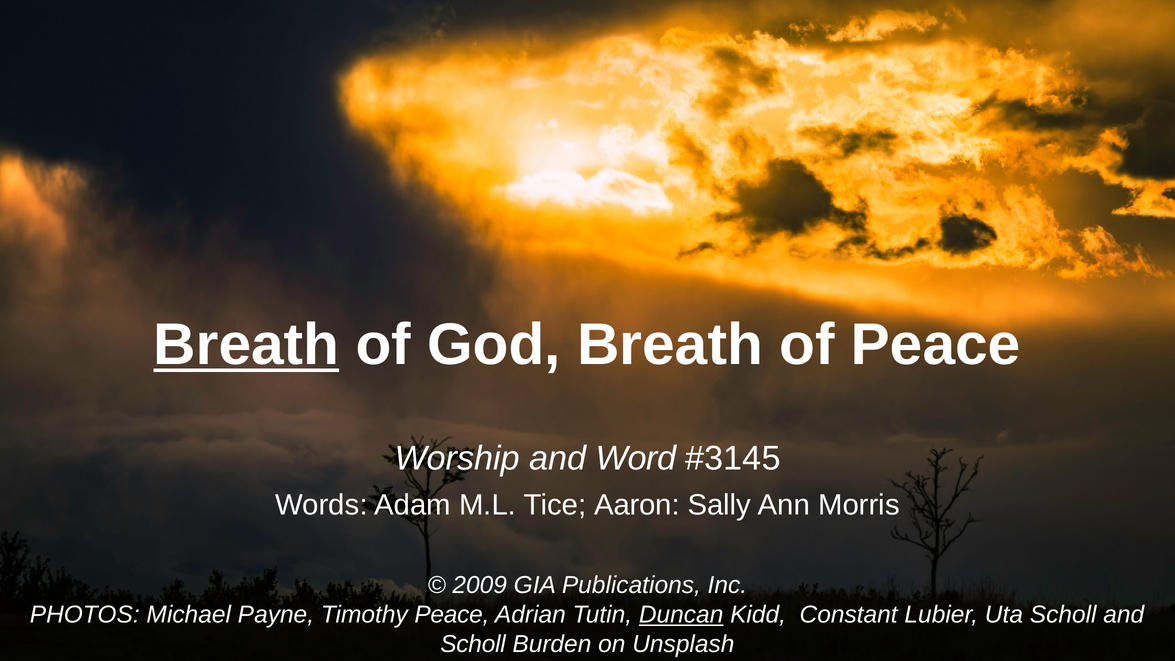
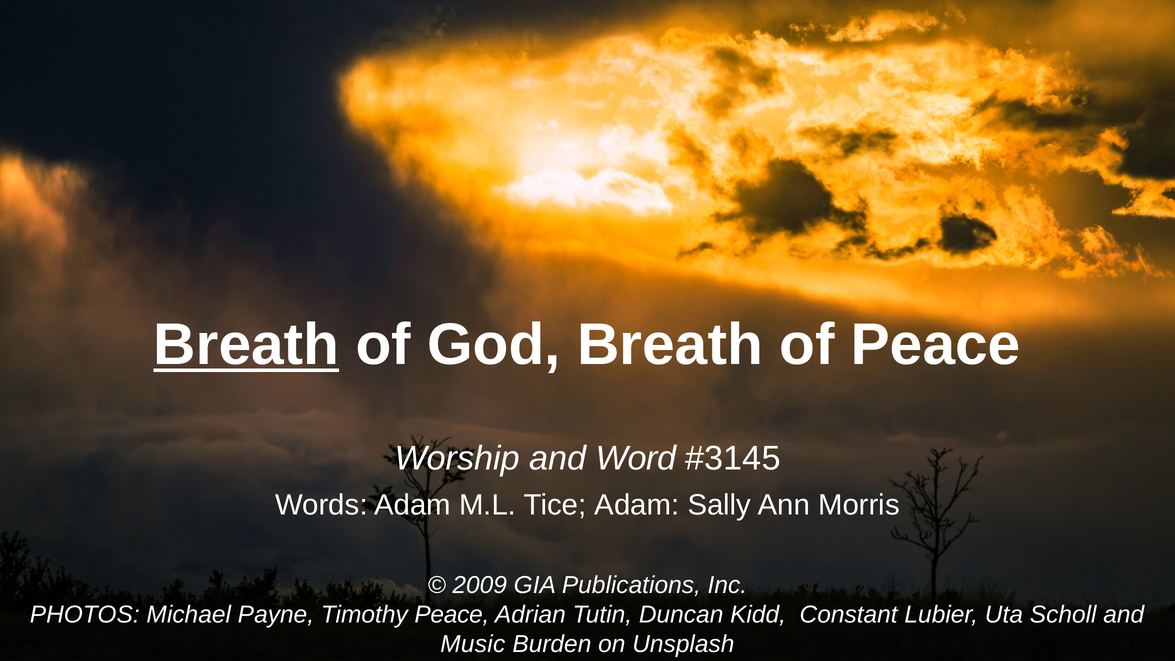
Tice Aaron: Aaron -> Adam
Duncan underline: present -> none
Scholl at (473, 644): Scholl -> Music
